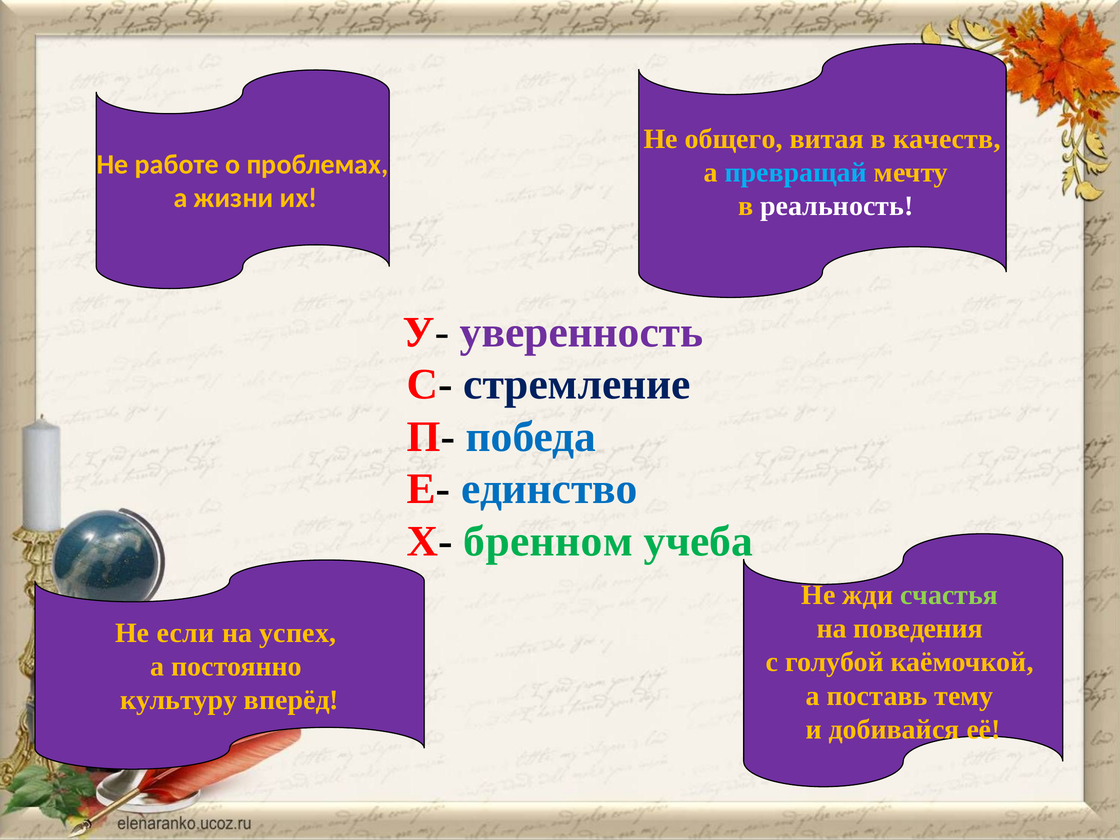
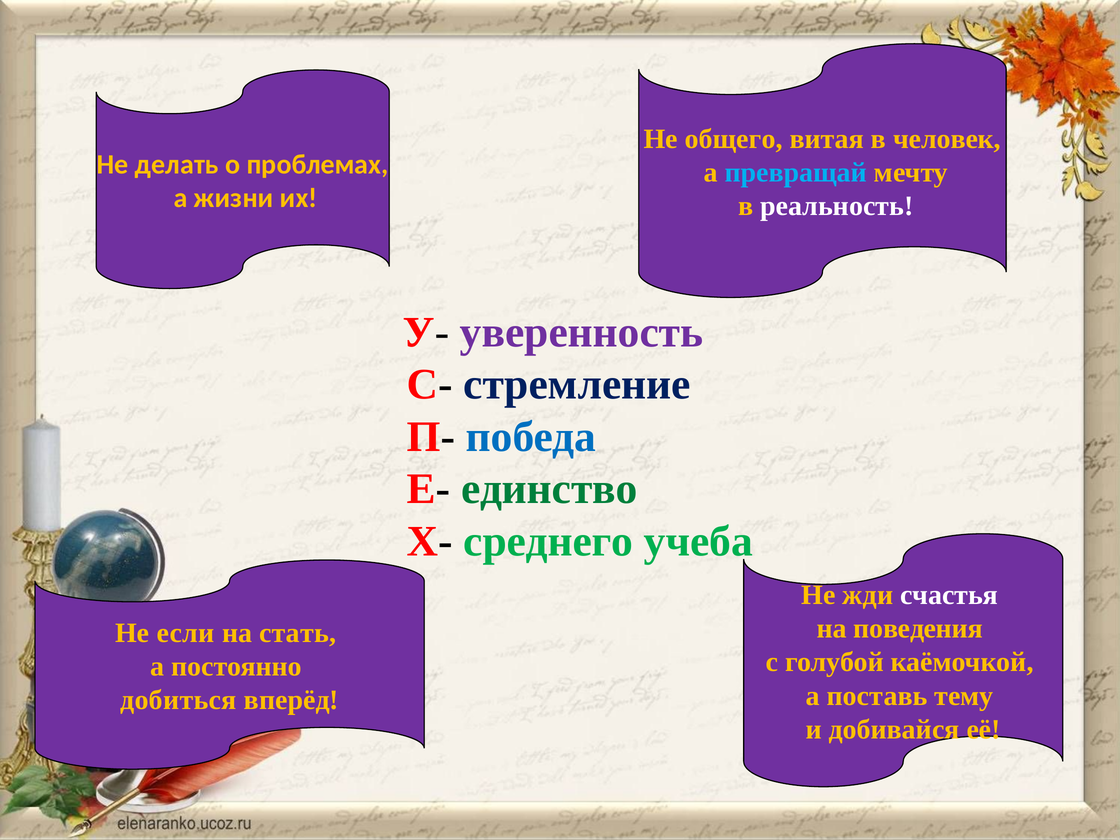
качеств: качеств -> человек
работе: работе -> делать
единство colour: blue -> green
бренном: бренном -> среднего
счастья colour: light green -> white
успех: успех -> стать
культуру: культуру -> добиться
